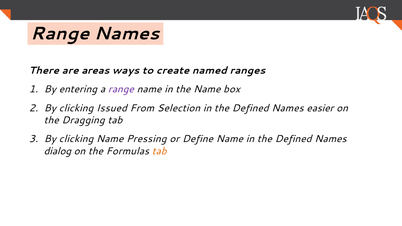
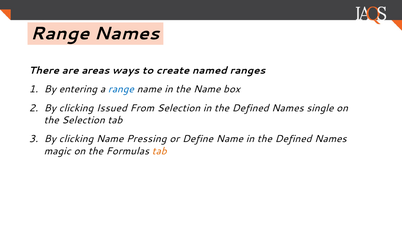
range at (121, 89) colour: purple -> blue
easier: easier -> single
the Dragging: Dragging -> Selection
dialog: dialog -> magic
